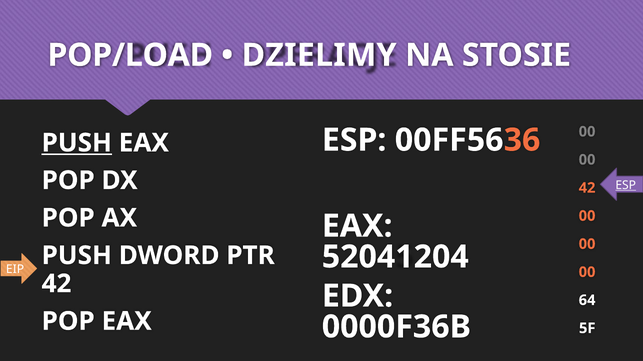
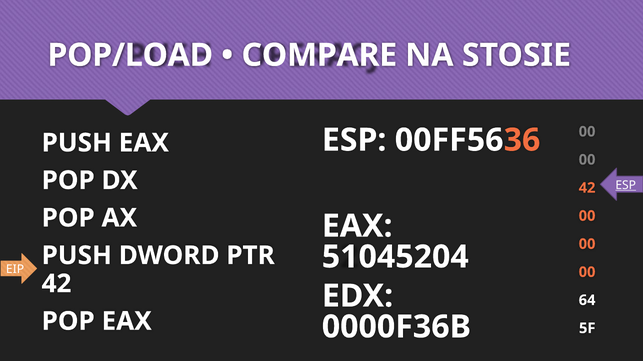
DZIELIMY: DZIELIMY -> COMPARE
PUSH at (77, 143) underline: present -> none
52041204: 52041204 -> 51045204
